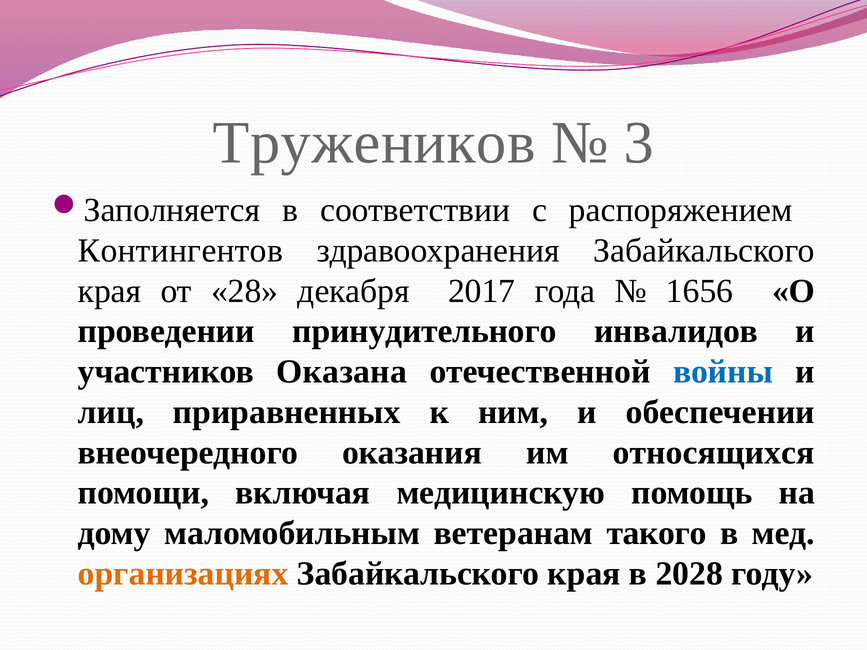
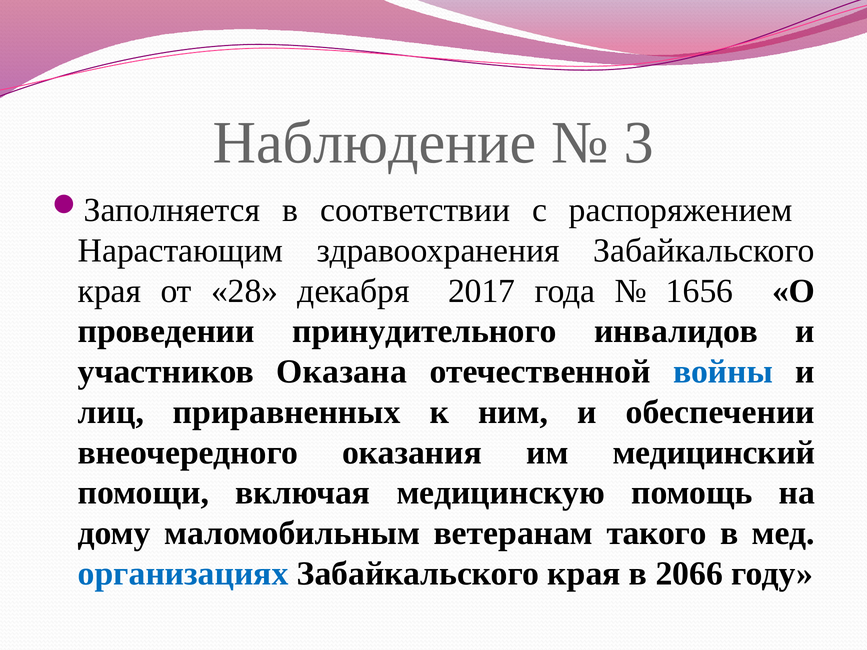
Тружеников: Тружеников -> Наблюдение
Контингентов: Контингентов -> Нарастающим
относящихся: относящихся -> медицинский
организациях colour: orange -> blue
2028: 2028 -> 2066
